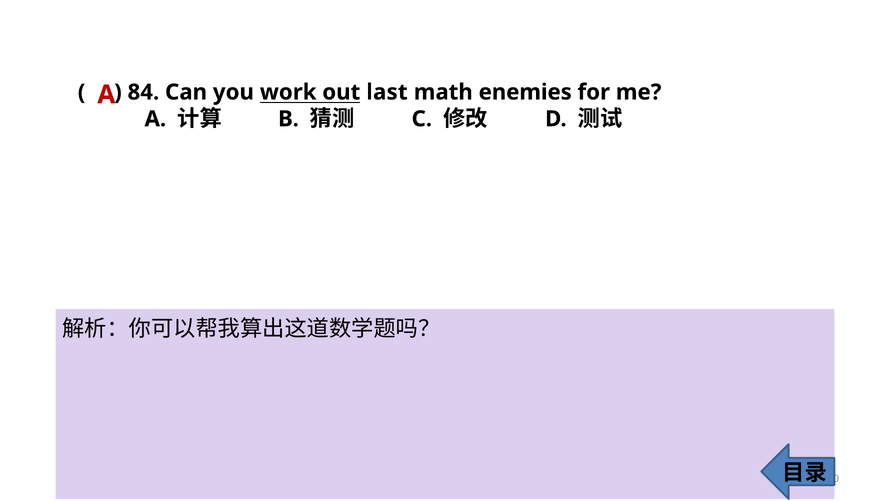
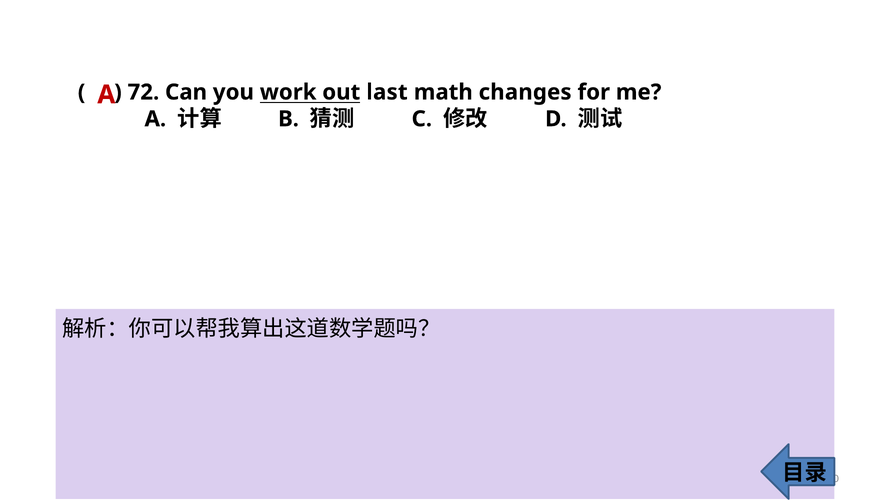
84: 84 -> 72
enemies: enemies -> changes
